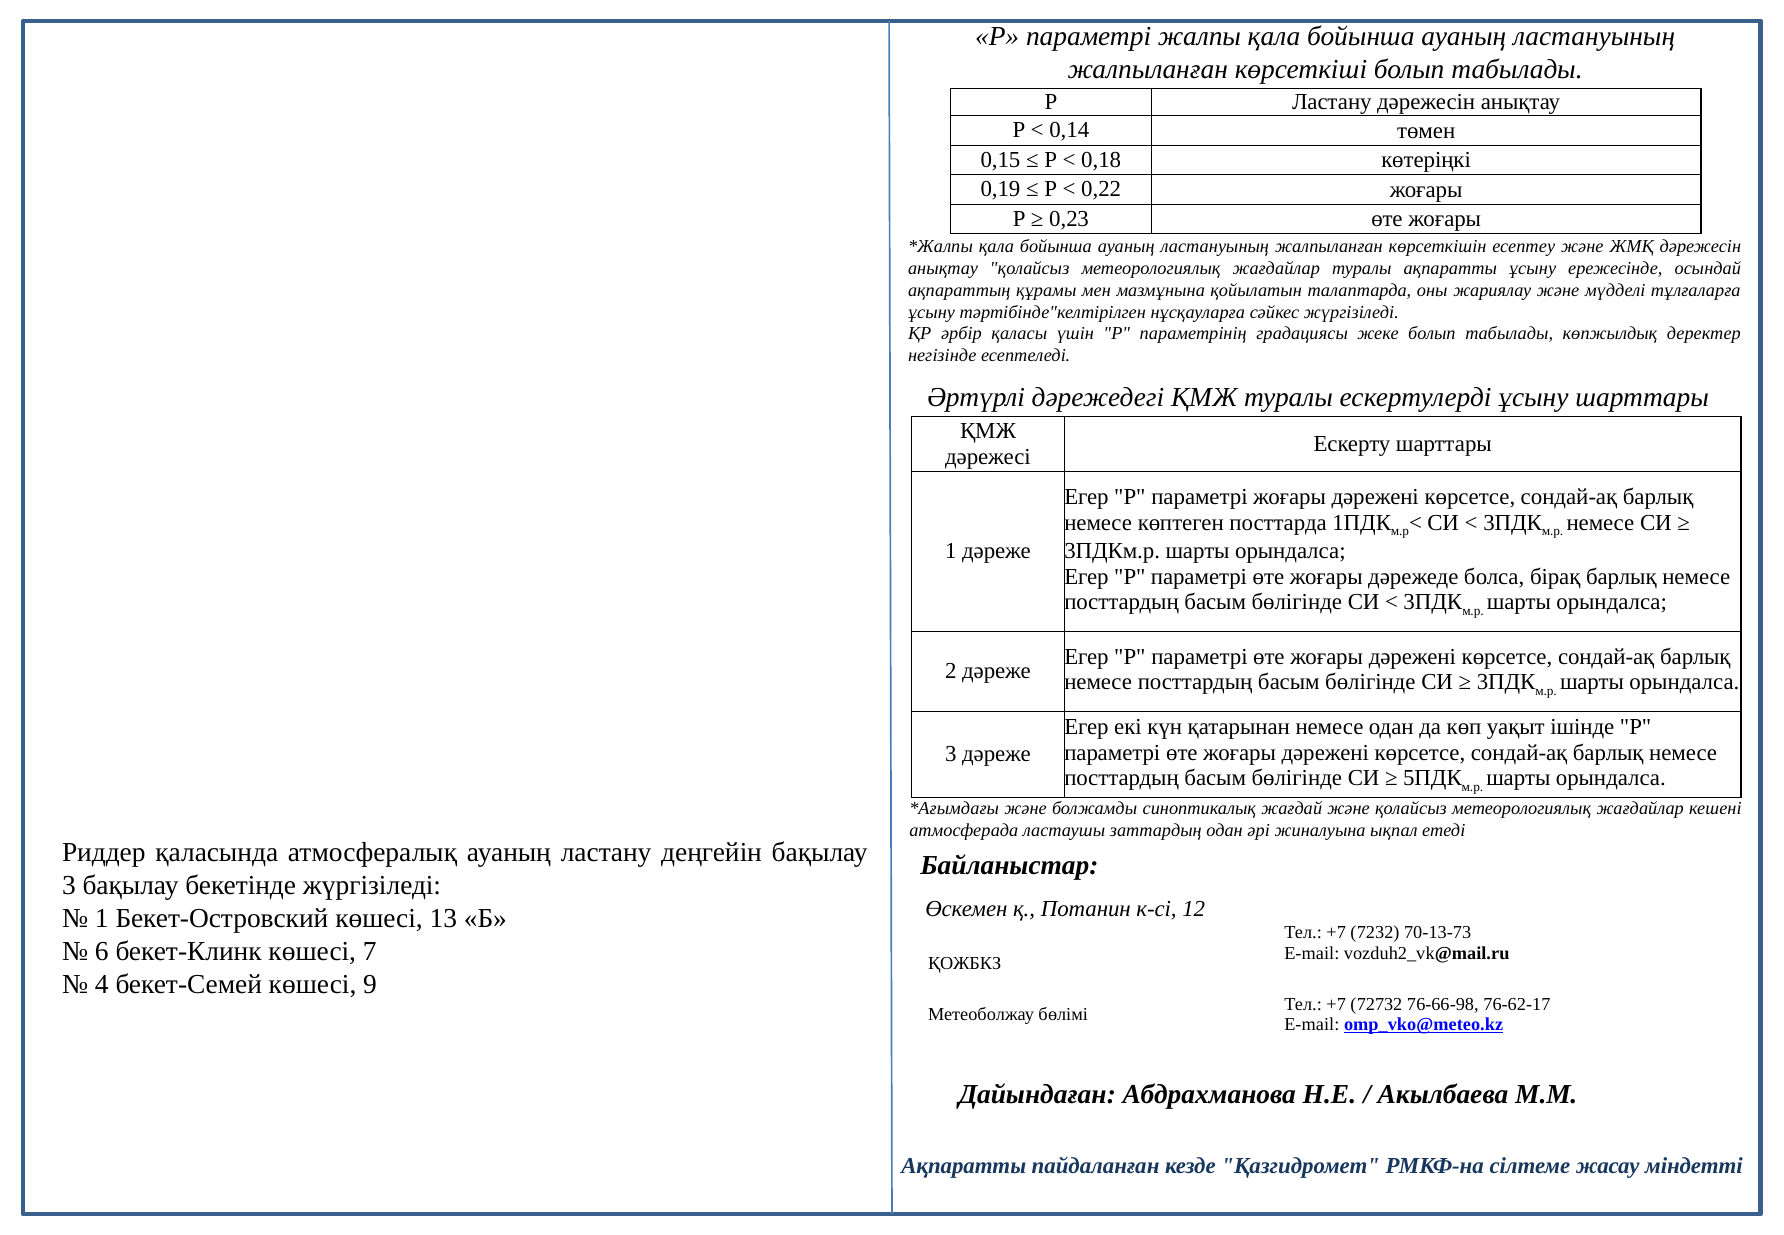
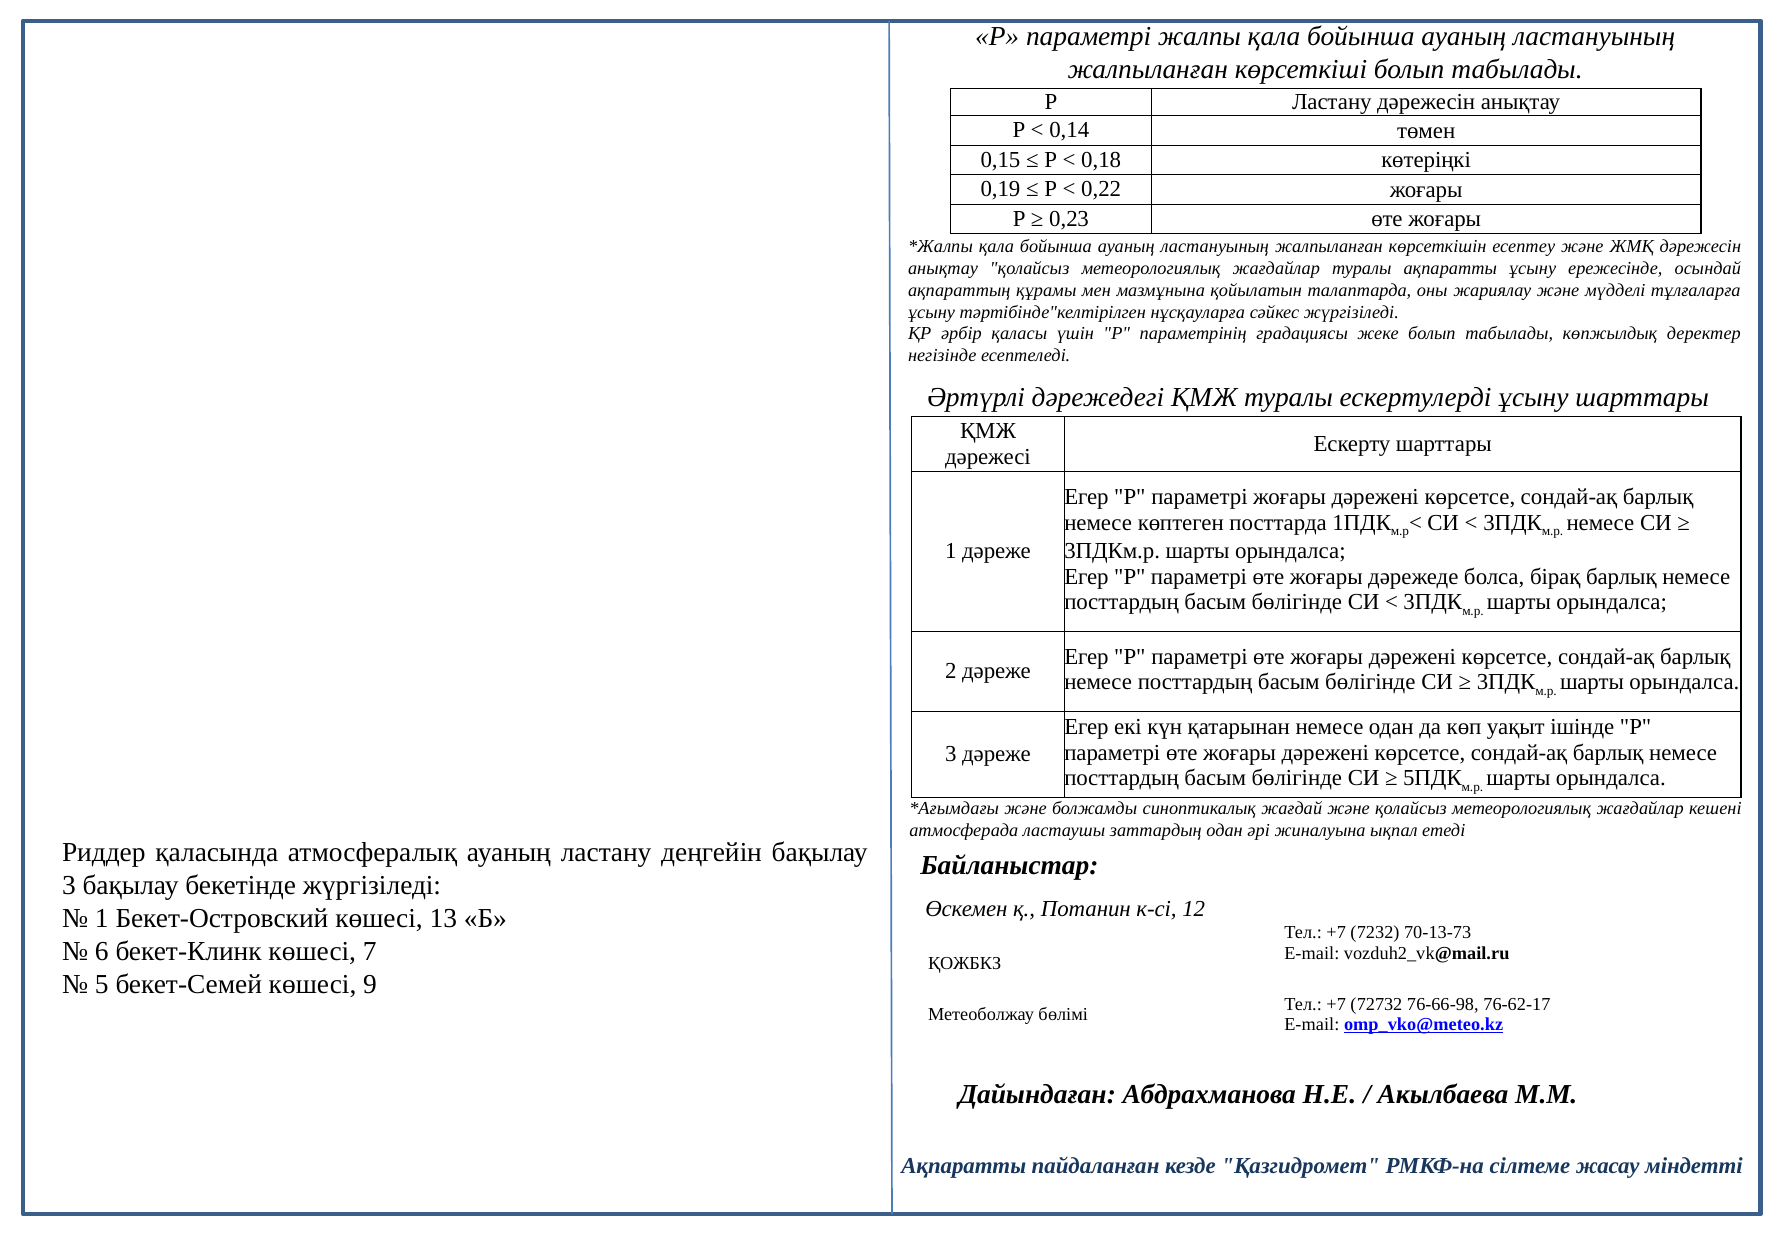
4: 4 -> 5
